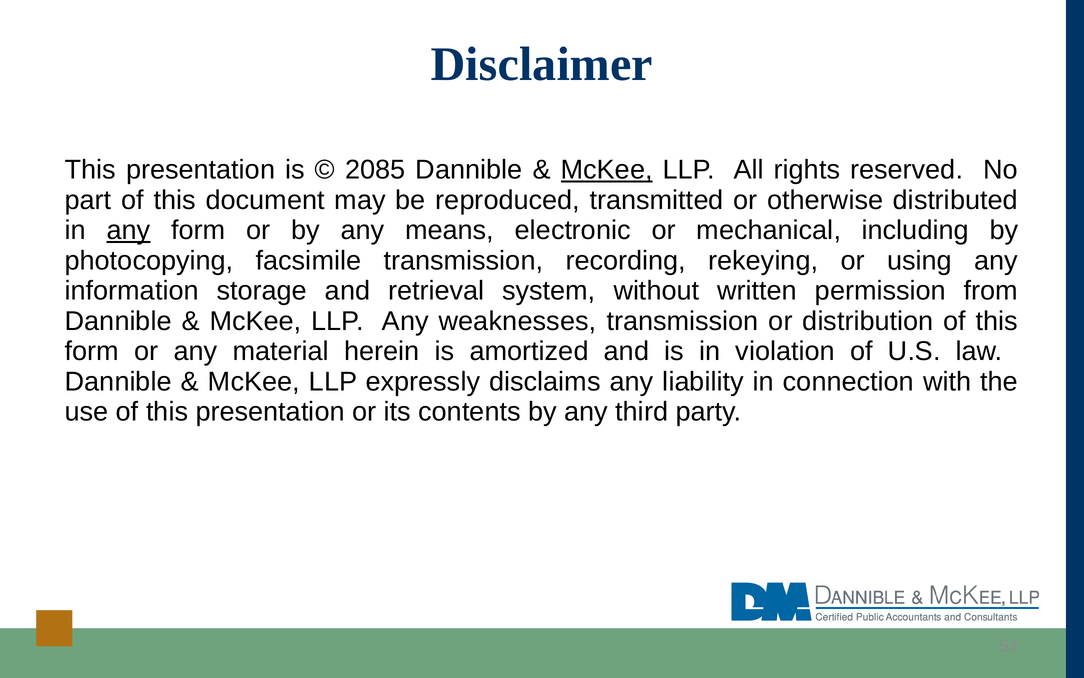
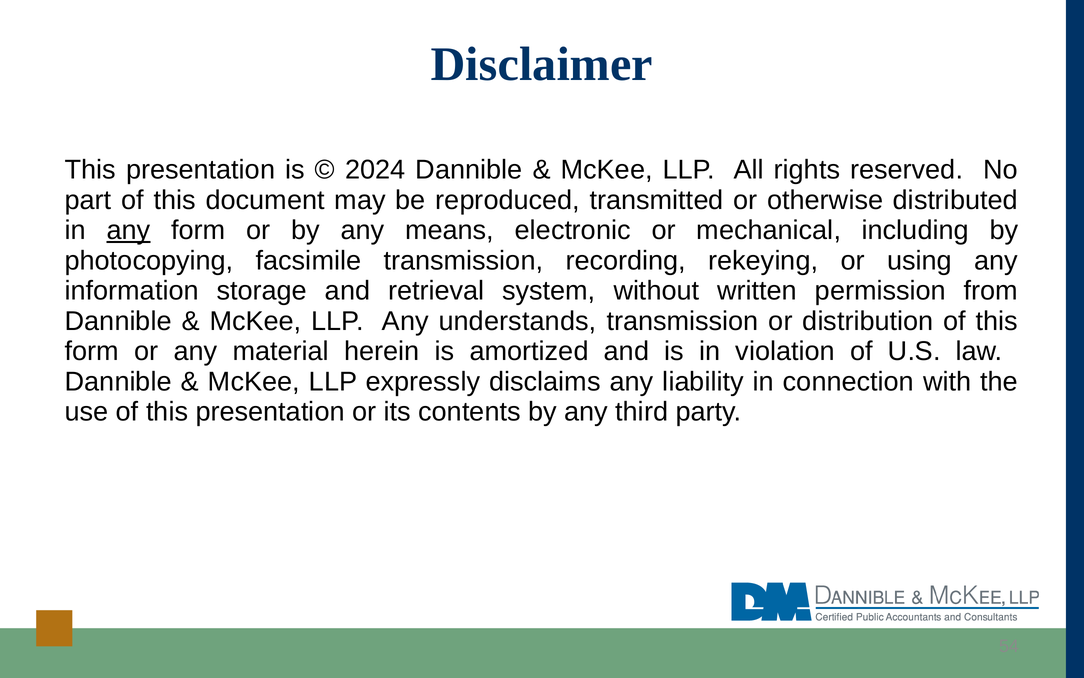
2085: 2085 -> 2024
McKee at (607, 170) underline: present -> none
weaknesses: weaknesses -> understands
